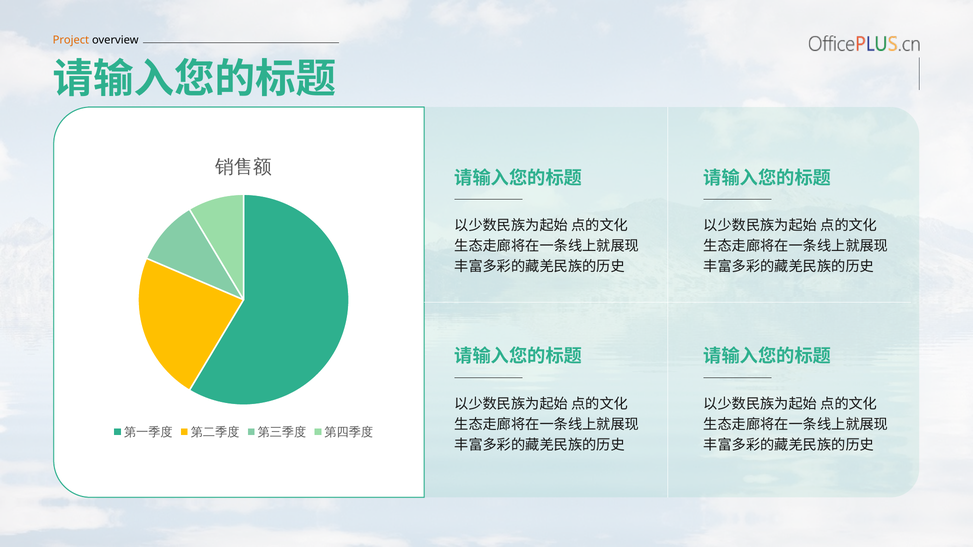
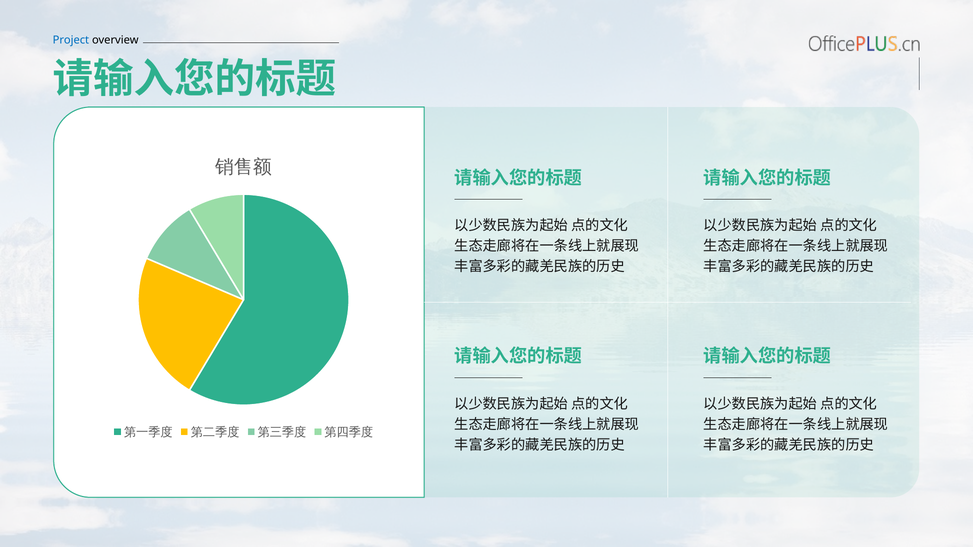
Project colour: orange -> blue
